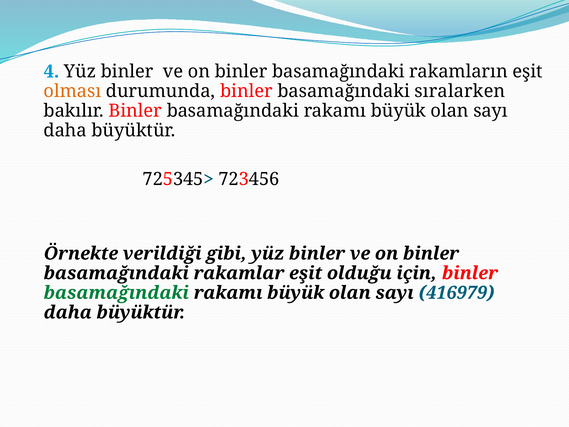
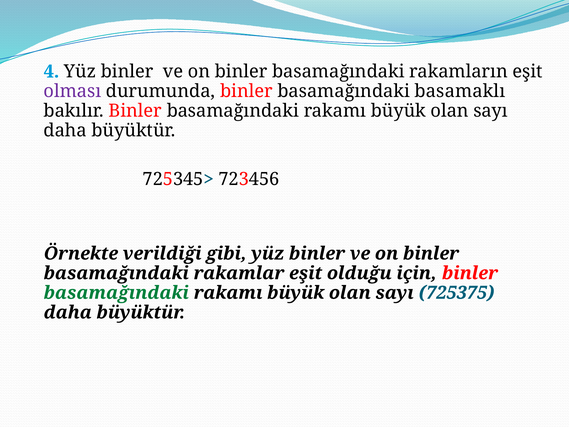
olması colour: orange -> purple
sıralarken: sıralarken -> basamaklı
416979: 416979 -> 725375
